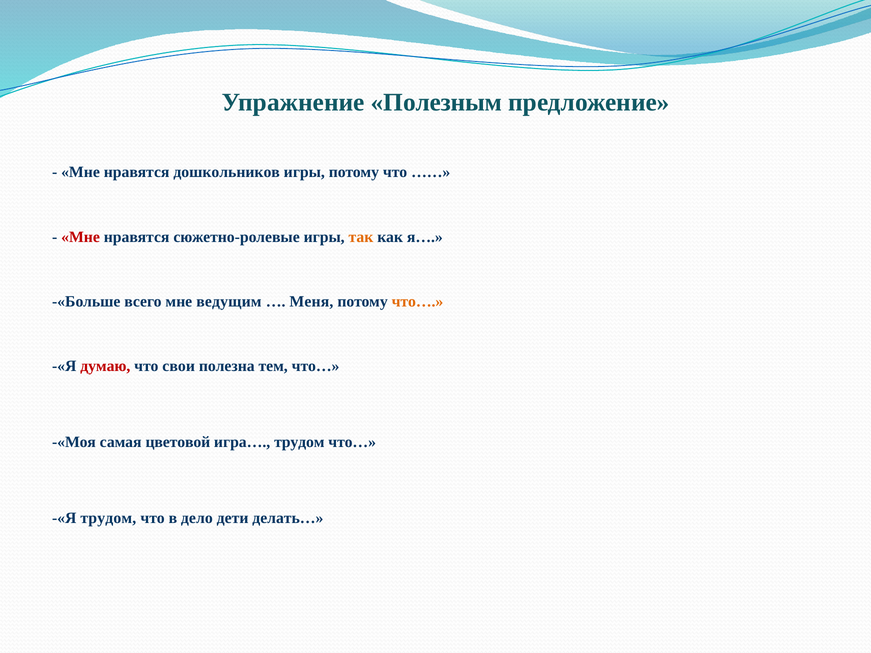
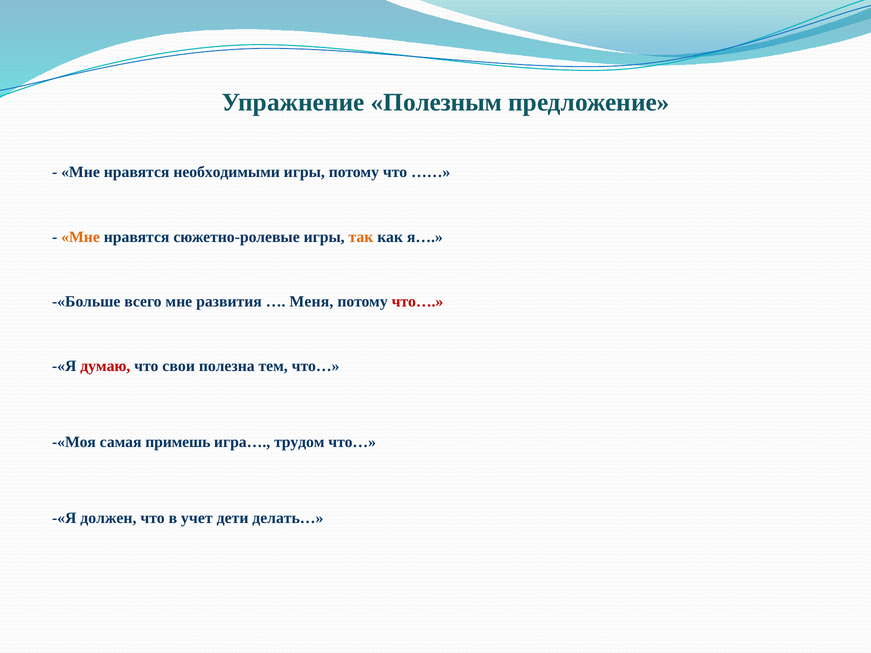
дошкольников: дошкольников -> необходимыми
Мне at (81, 237) colour: red -> orange
ведущим: ведущим -> развития
что… at (417, 302) colour: orange -> red
цветовой: цветовой -> примешь
-«Я трудом: трудом -> должен
дело: дело -> учет
